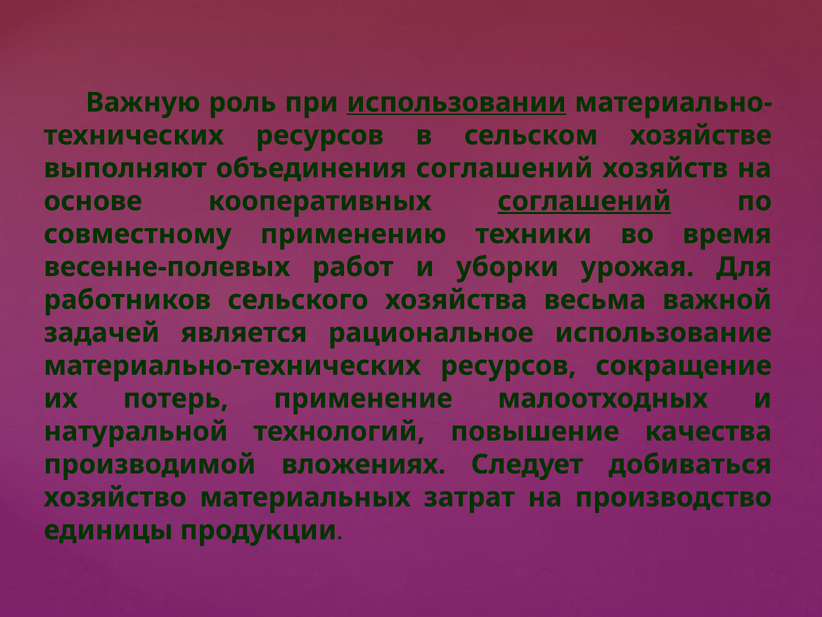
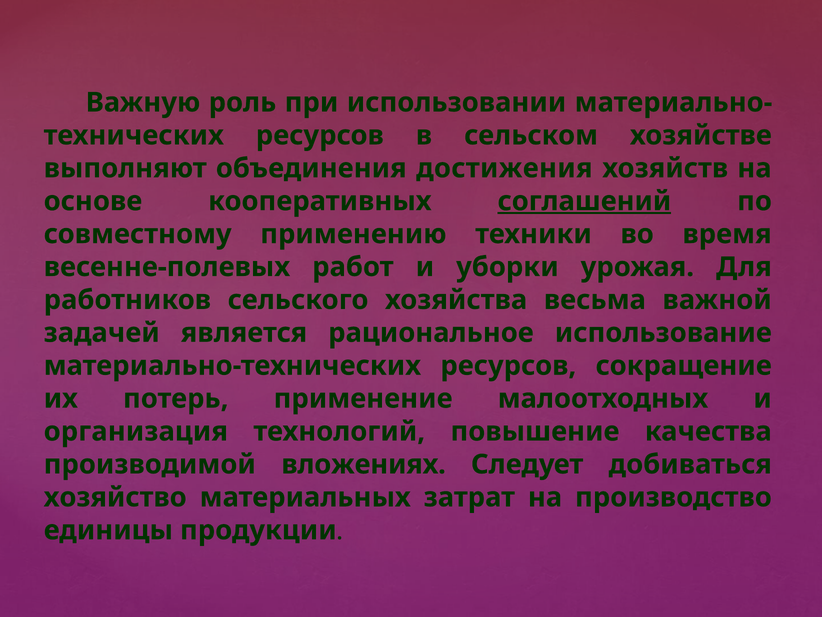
использовании underline: present -> none
объединения соглашений: соглашений -> достижения
натуральной: натуральной -> организация
